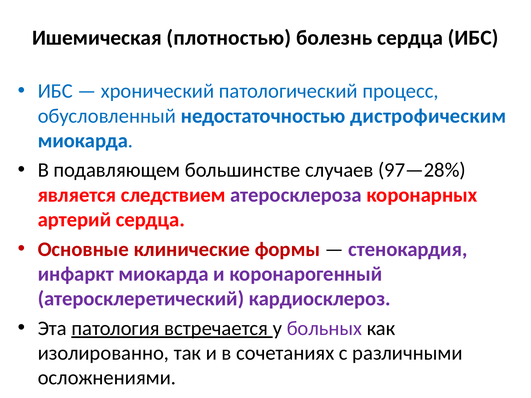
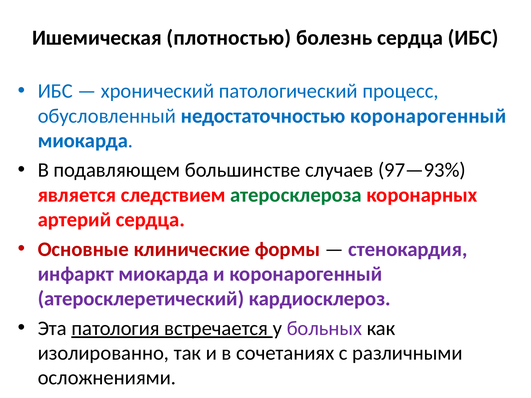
недостаточностью дистрофическим: дистрофическим -> коронарогенный
97—28%: 97—28% -> 97—93%
атеросклероза colour: purple -> green
